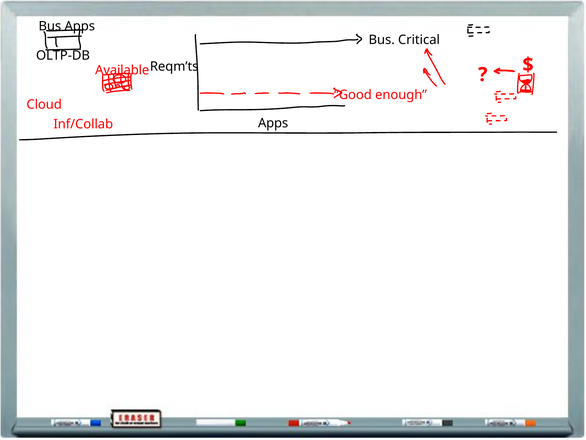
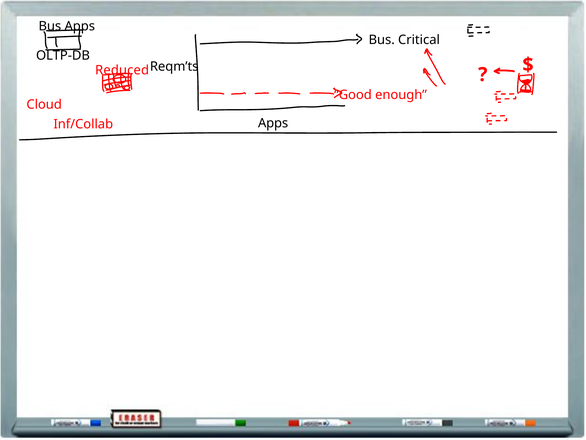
Available: Available -> Reduced
